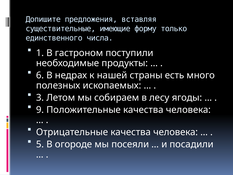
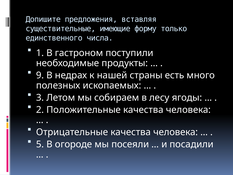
6: 6 -> 9
9: 9 -> 2
